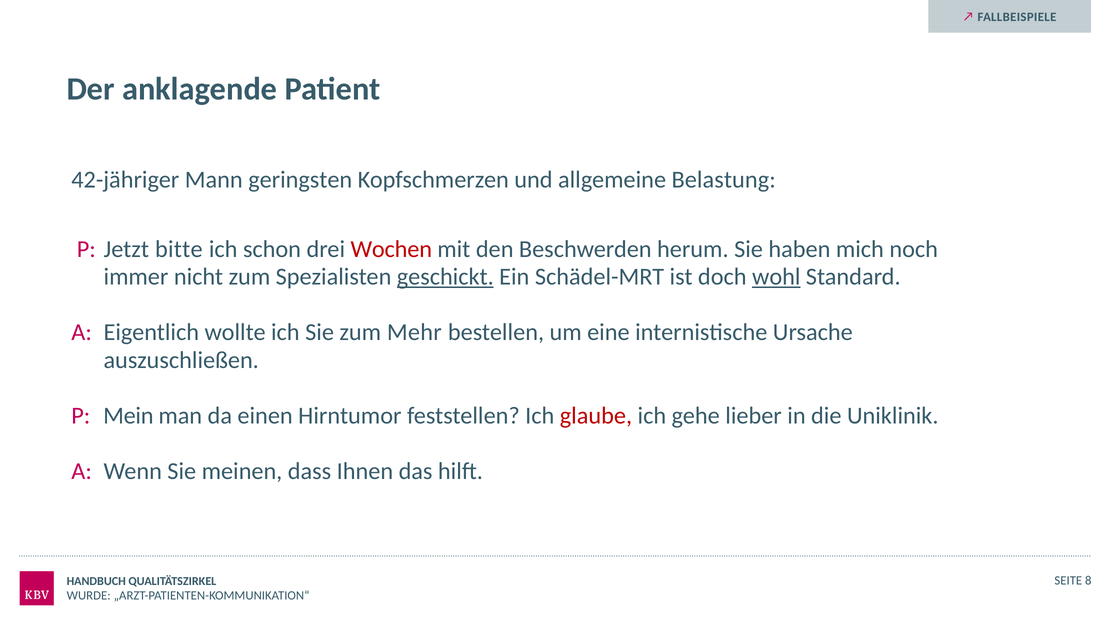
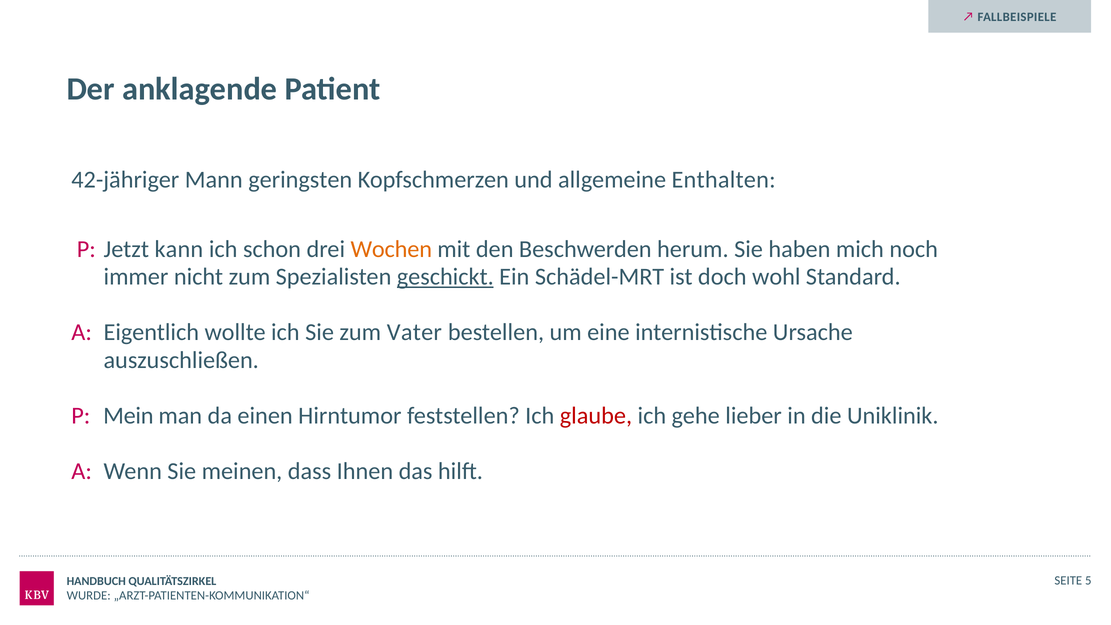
Belastung: Belastung -> Enthalten
bitte: bitte -> kann
Wochen colour: red -> orange
wohl underline: present -> none
Mehr: Mehr -> Vater
8: 8 -> 5
